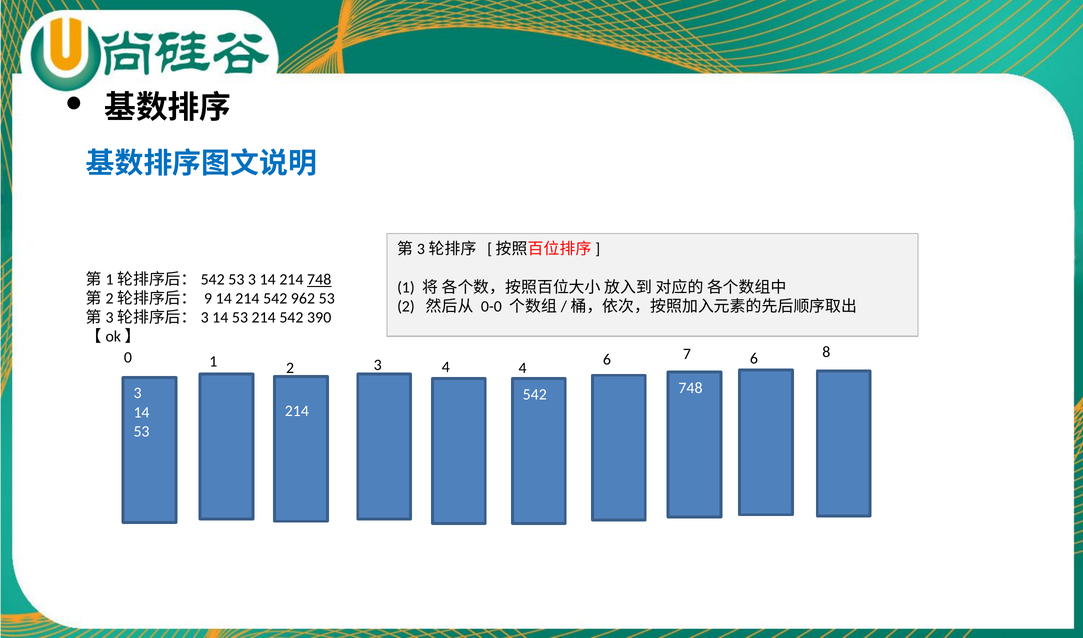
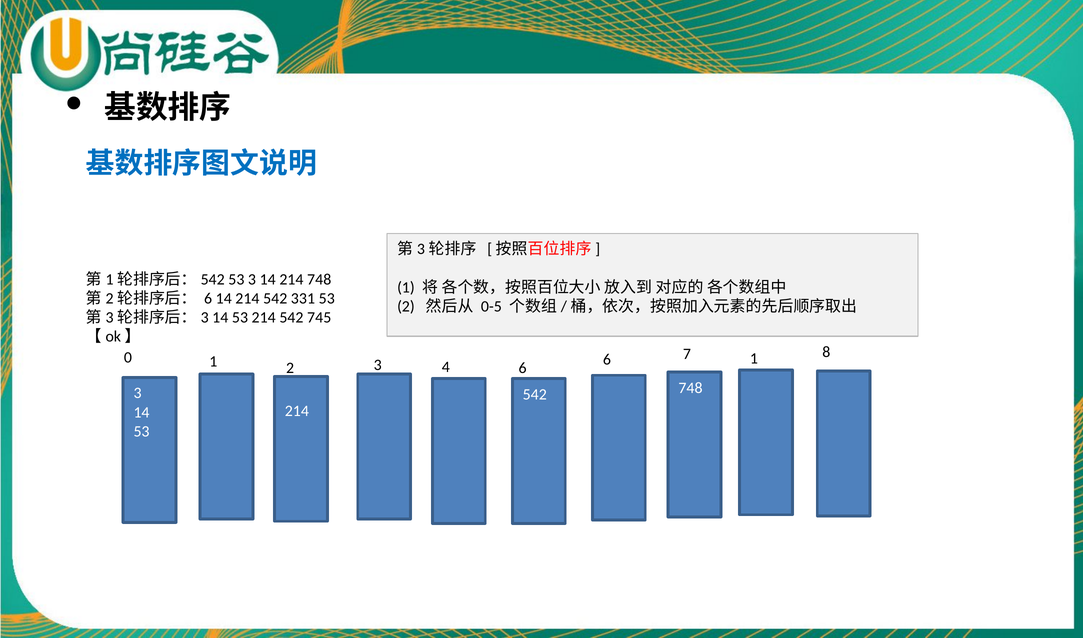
748 at (319, 279) underline: present -> none
9 at (208, 298): 9 -> 6
962: 962 -> 331
0-0: 0-0 -> 0-5
390: 390 -> 745
4 4: 4 -> 6
7 6: 6 -> 1
